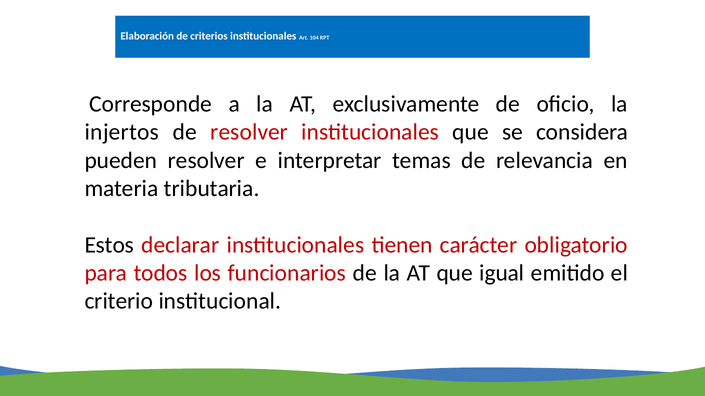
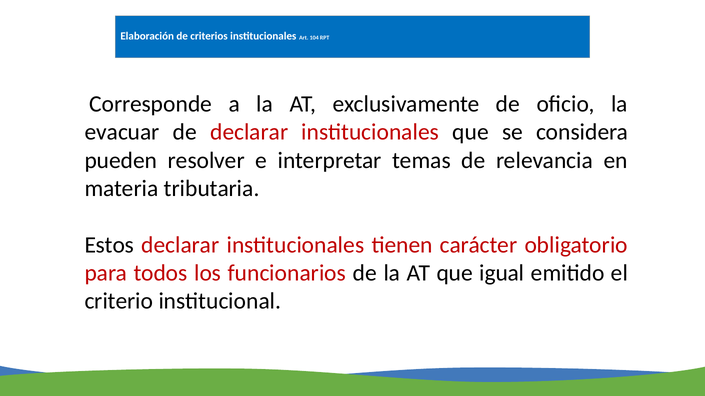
injertos: injertos -> evacuar
de resolver: resolver -> declarar
